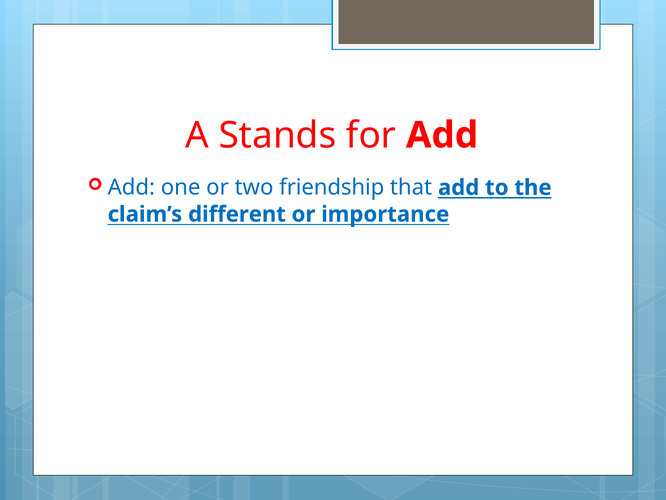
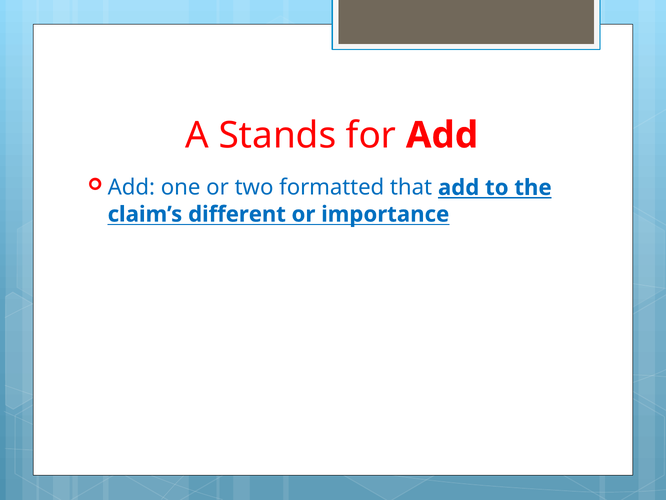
friendship: friendship -> formatted
